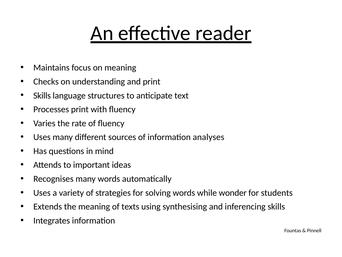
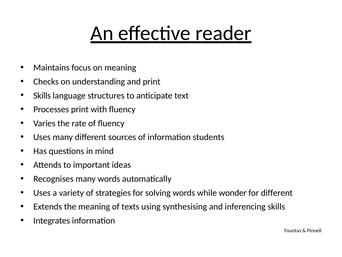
analyses: analyses -> students
for students: students -> different
